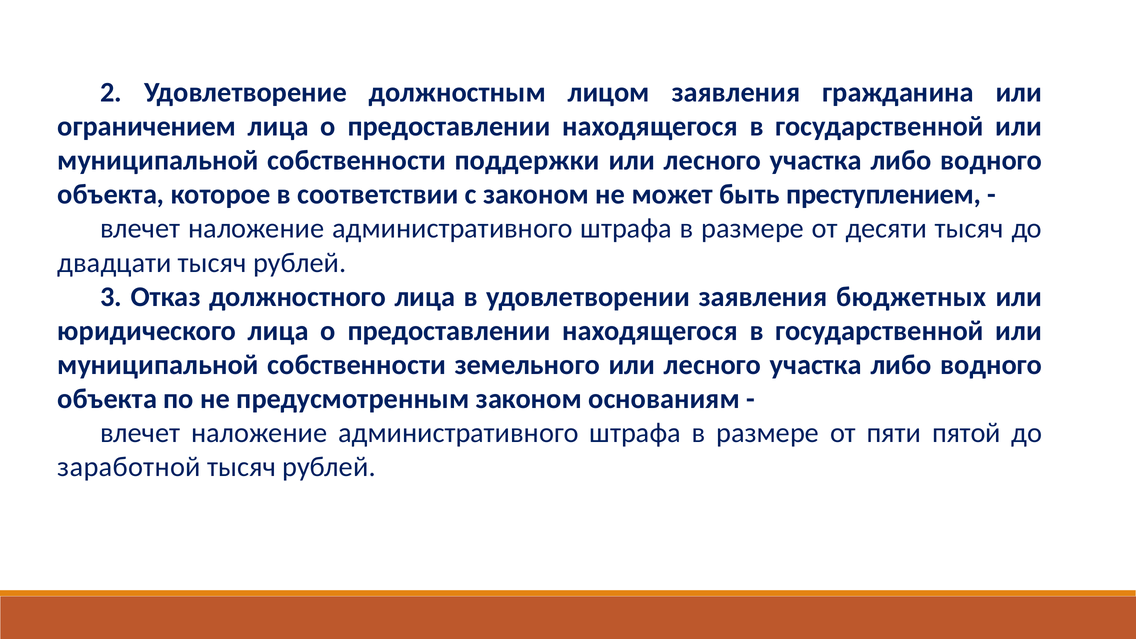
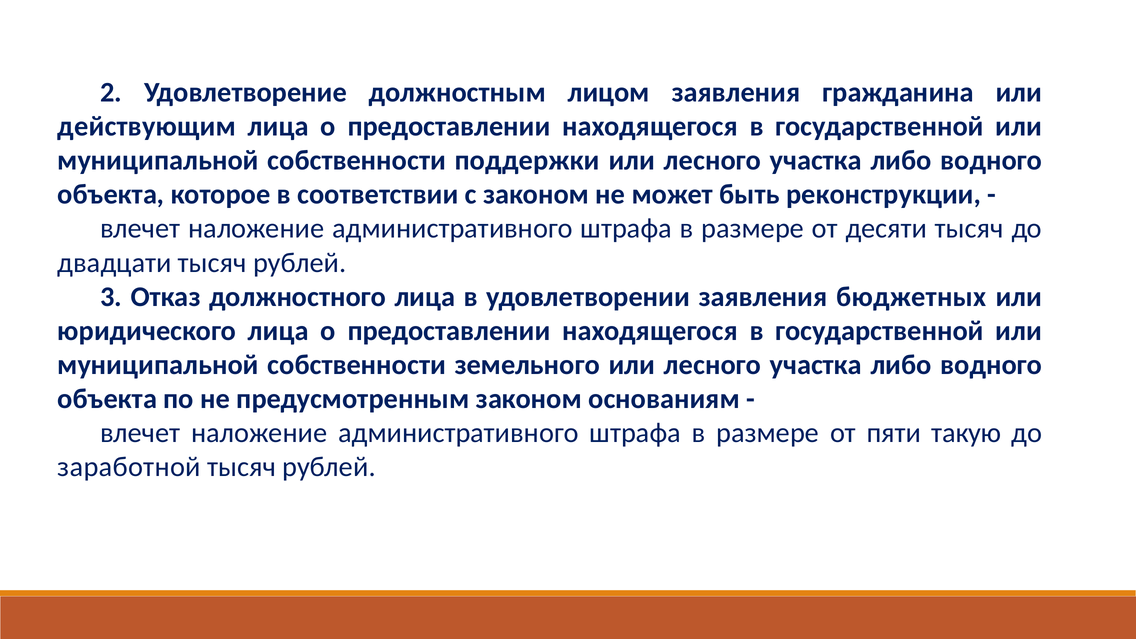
ограничением: ограничением -> действующим
преступлением: преступлением -> реконструкции
пятой: пятой -> такую
